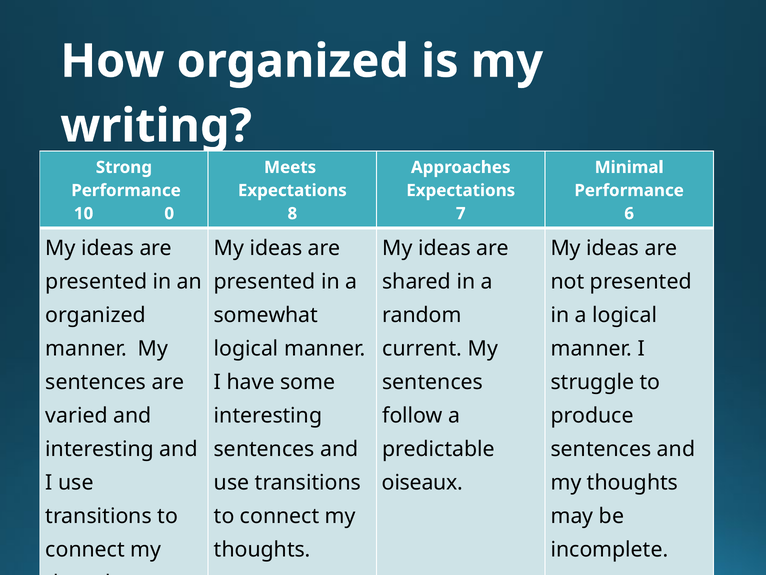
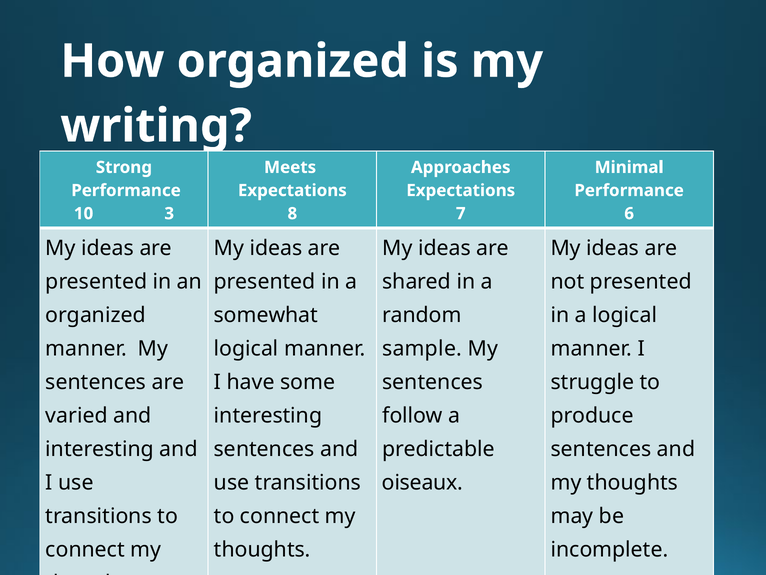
0: 0 -> 3
current: current -> sample
